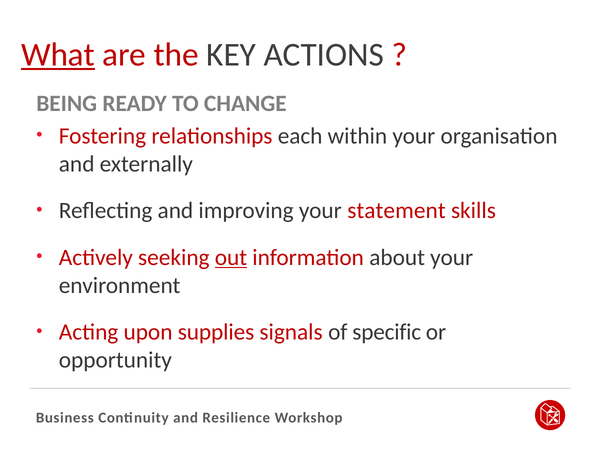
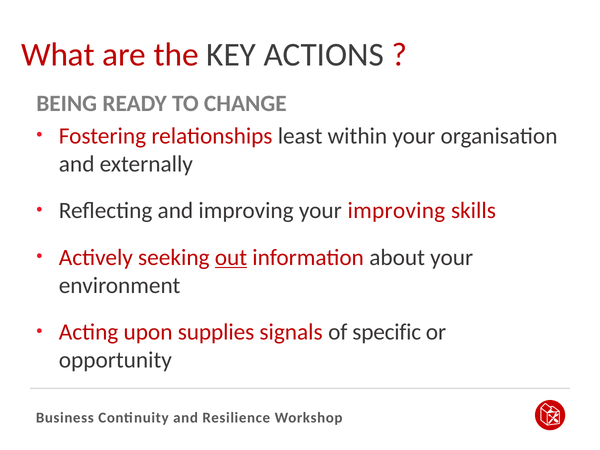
What underline: present -> none
each: each -> least
your statement: statement -> improving
